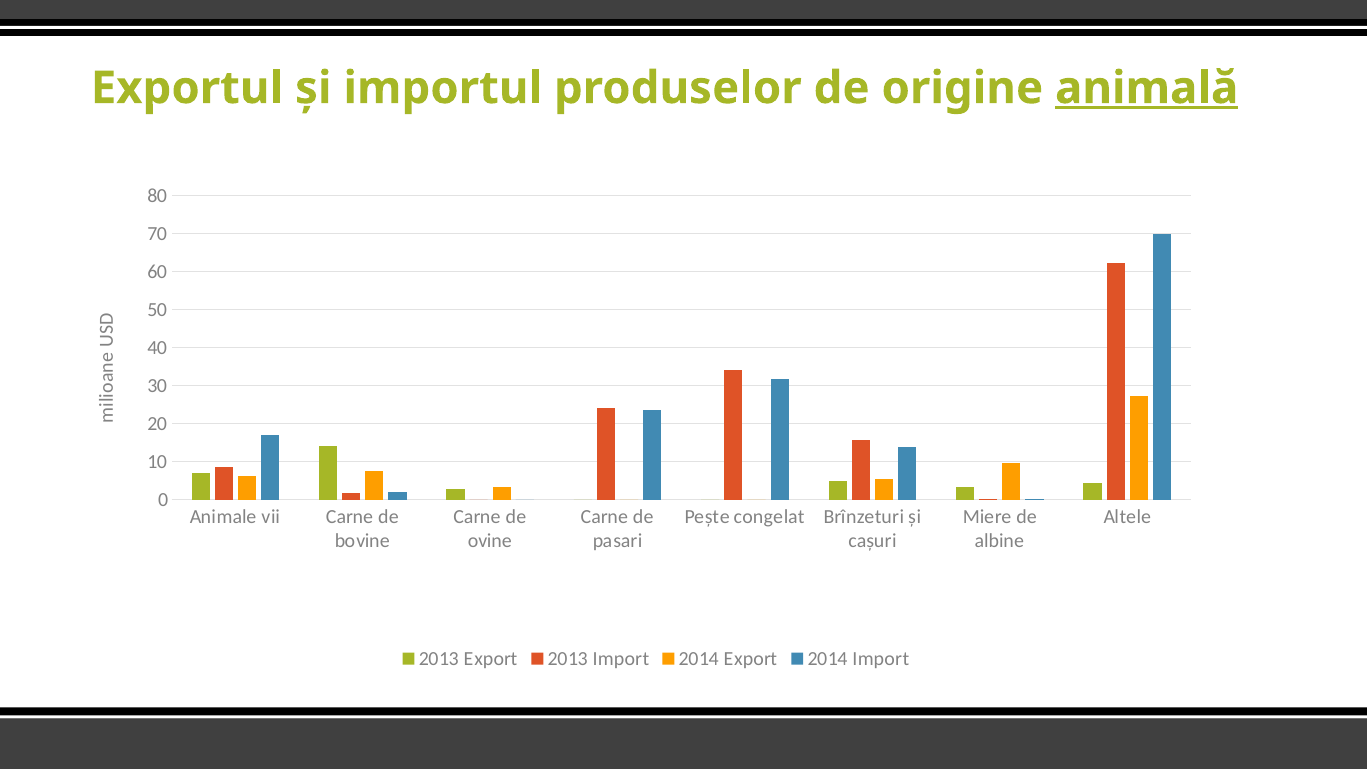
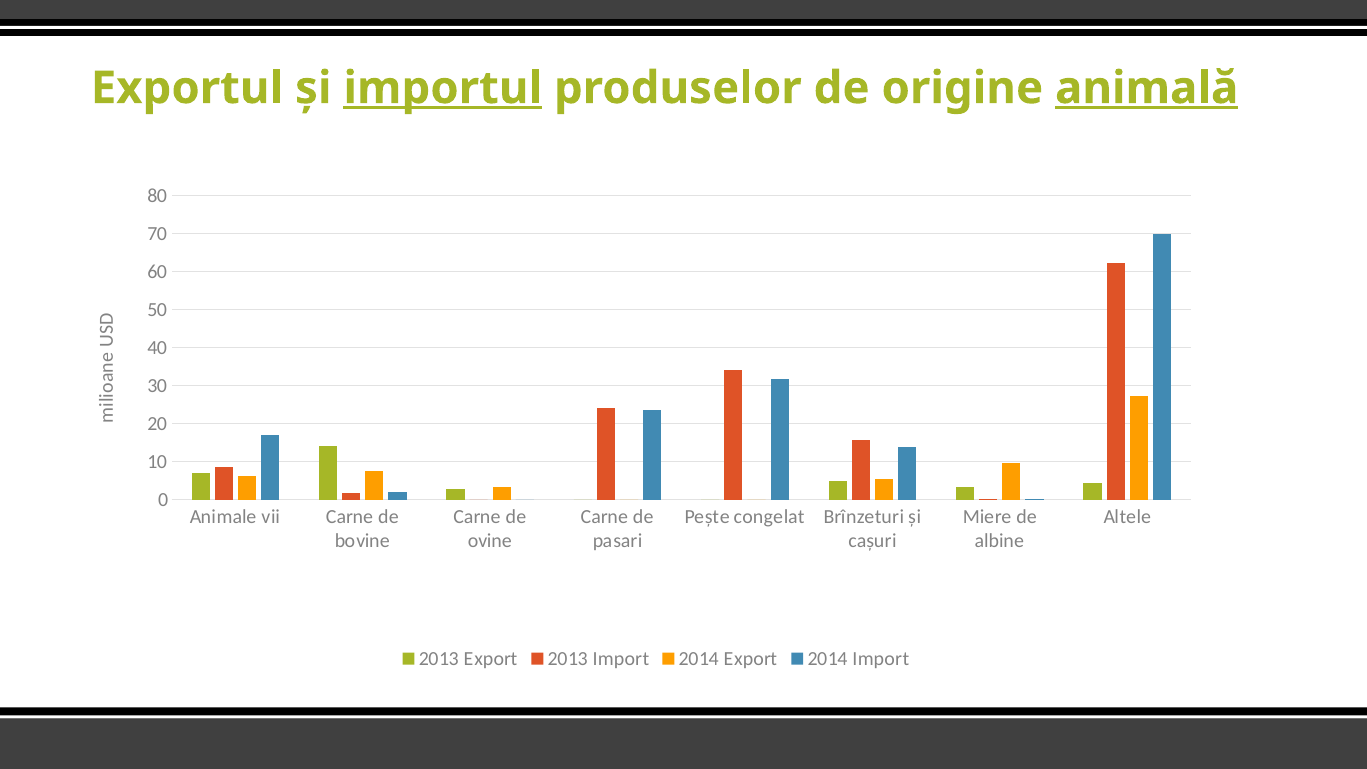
importul underline: none -> present
